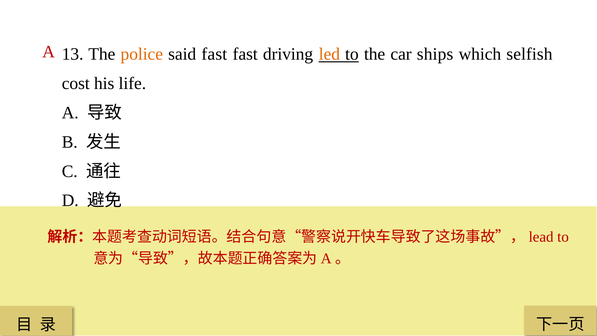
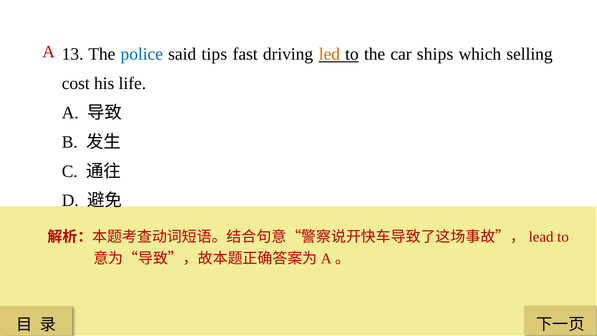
police colour: orange -> blue
said fast: fast -> tips
selfish: selfish -> selling
